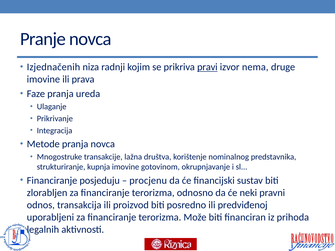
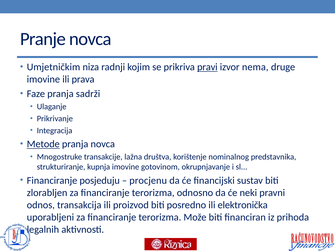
Izjednačenih: Izjednačenih -> Umjetničkim
ureda: ureda -> sadrži
Metode underline: none -> present
predviđenoj: predviđenoj -> elektronička
